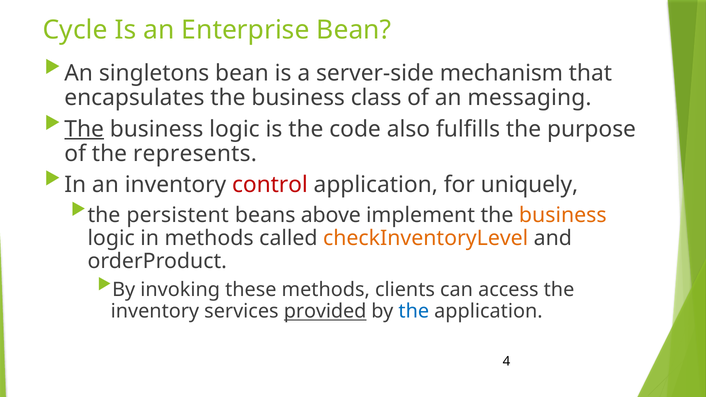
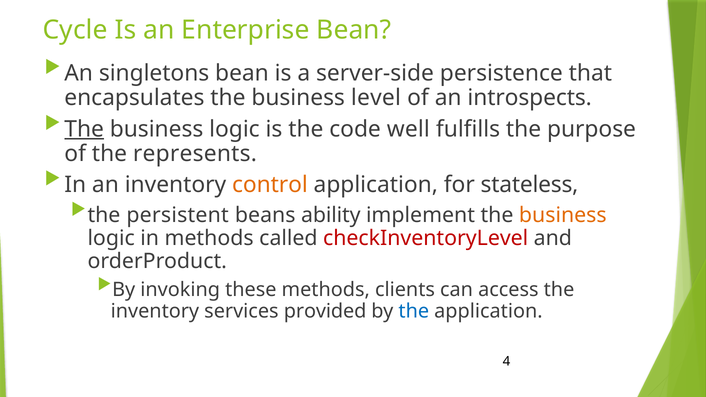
mechanism: mechanism -> persistence
class: class -> level
messaging: messaging -> introspects
also: also -> well
control colour: red -> orange
uniquely: uniquely -> stateless
above: above -> ability
checkInventoryLevel colour: orange -> red
provided underline: present -> none
